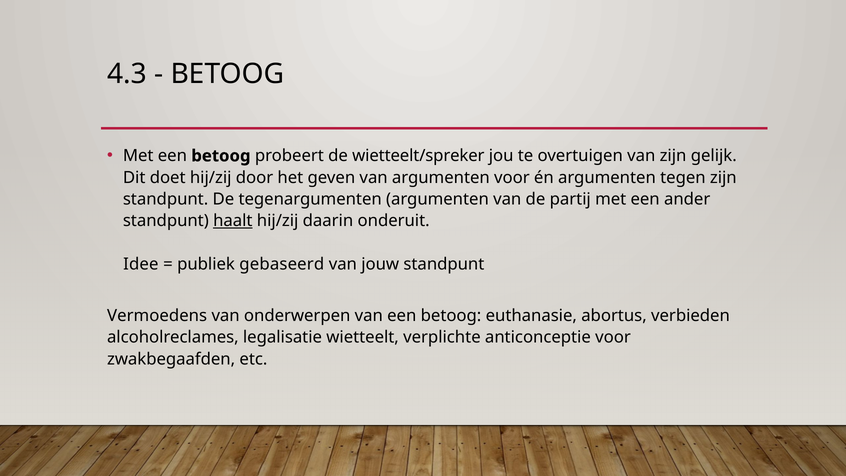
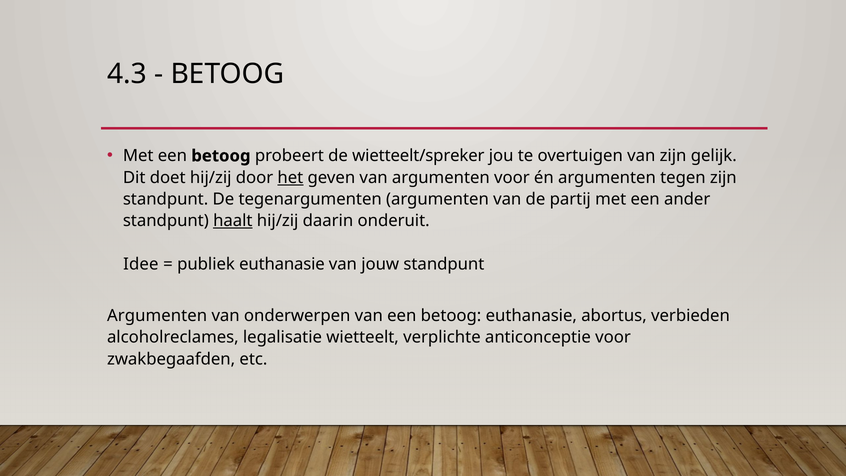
het underline: none -> present
publiek gebaseerd: gebaseerd -> euthanasie
Vermoedens at (157, 316): Vermoedens -> Argumenten
